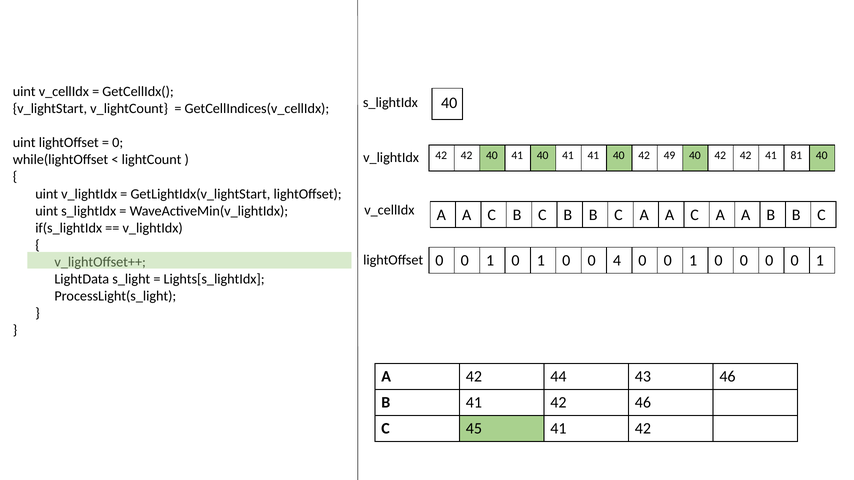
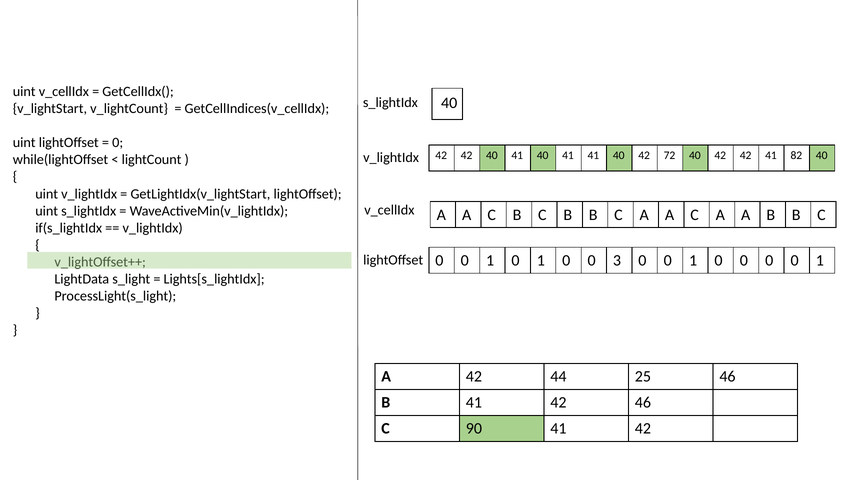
49: 49 -> 72
81: 81 -> 82
4: 4 -> 3
43: 43 -> 25
45: 45 -> 90
